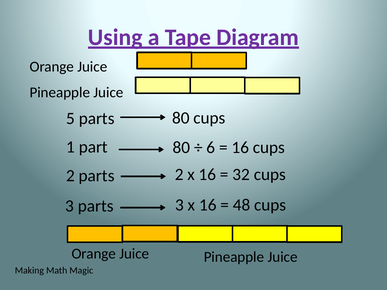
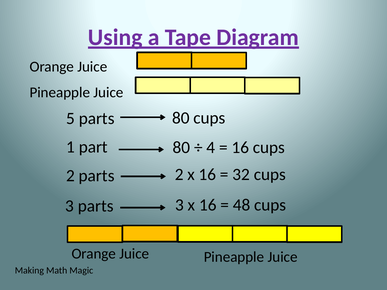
6: 6 -> 4
